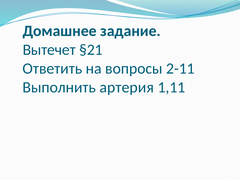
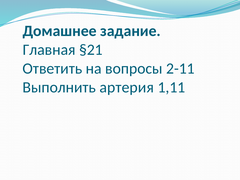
Вытечет: Вытечет -> Главная
